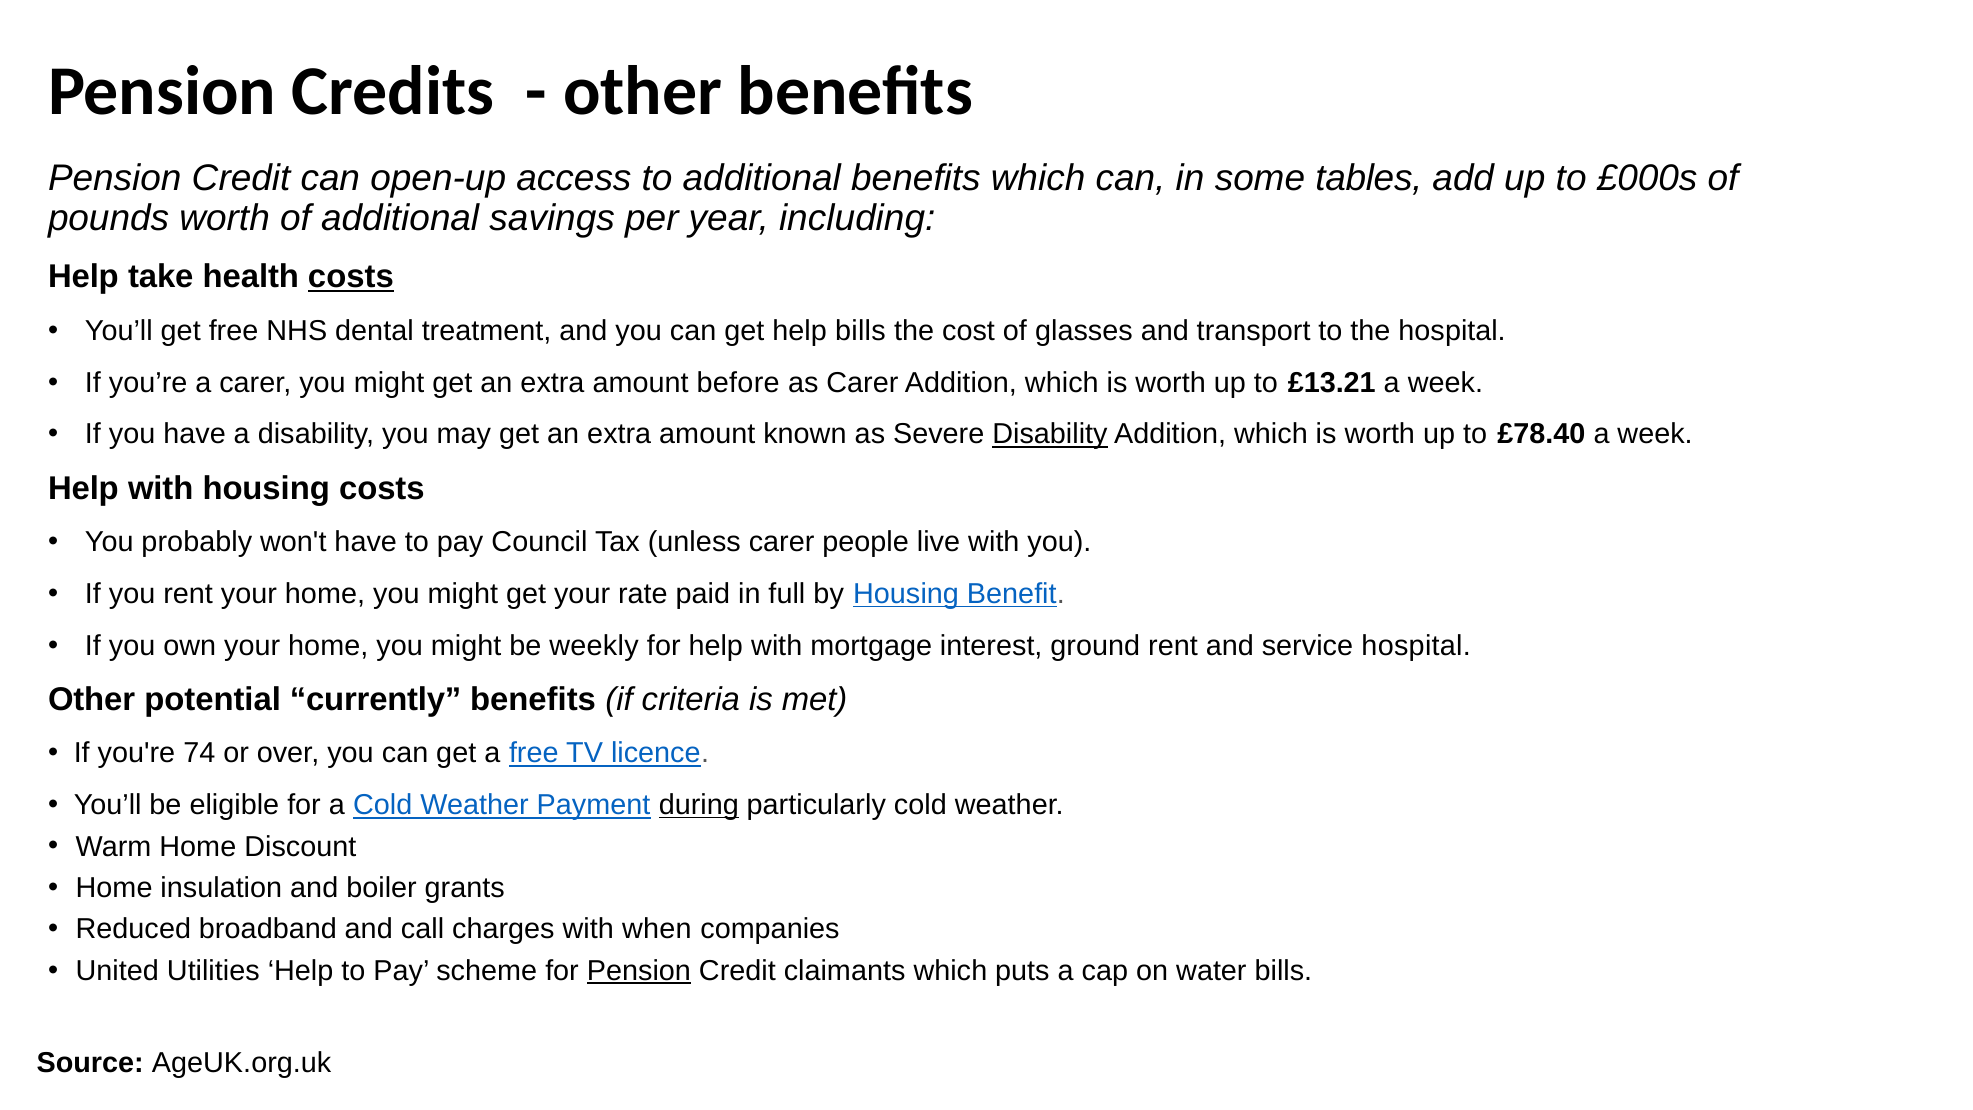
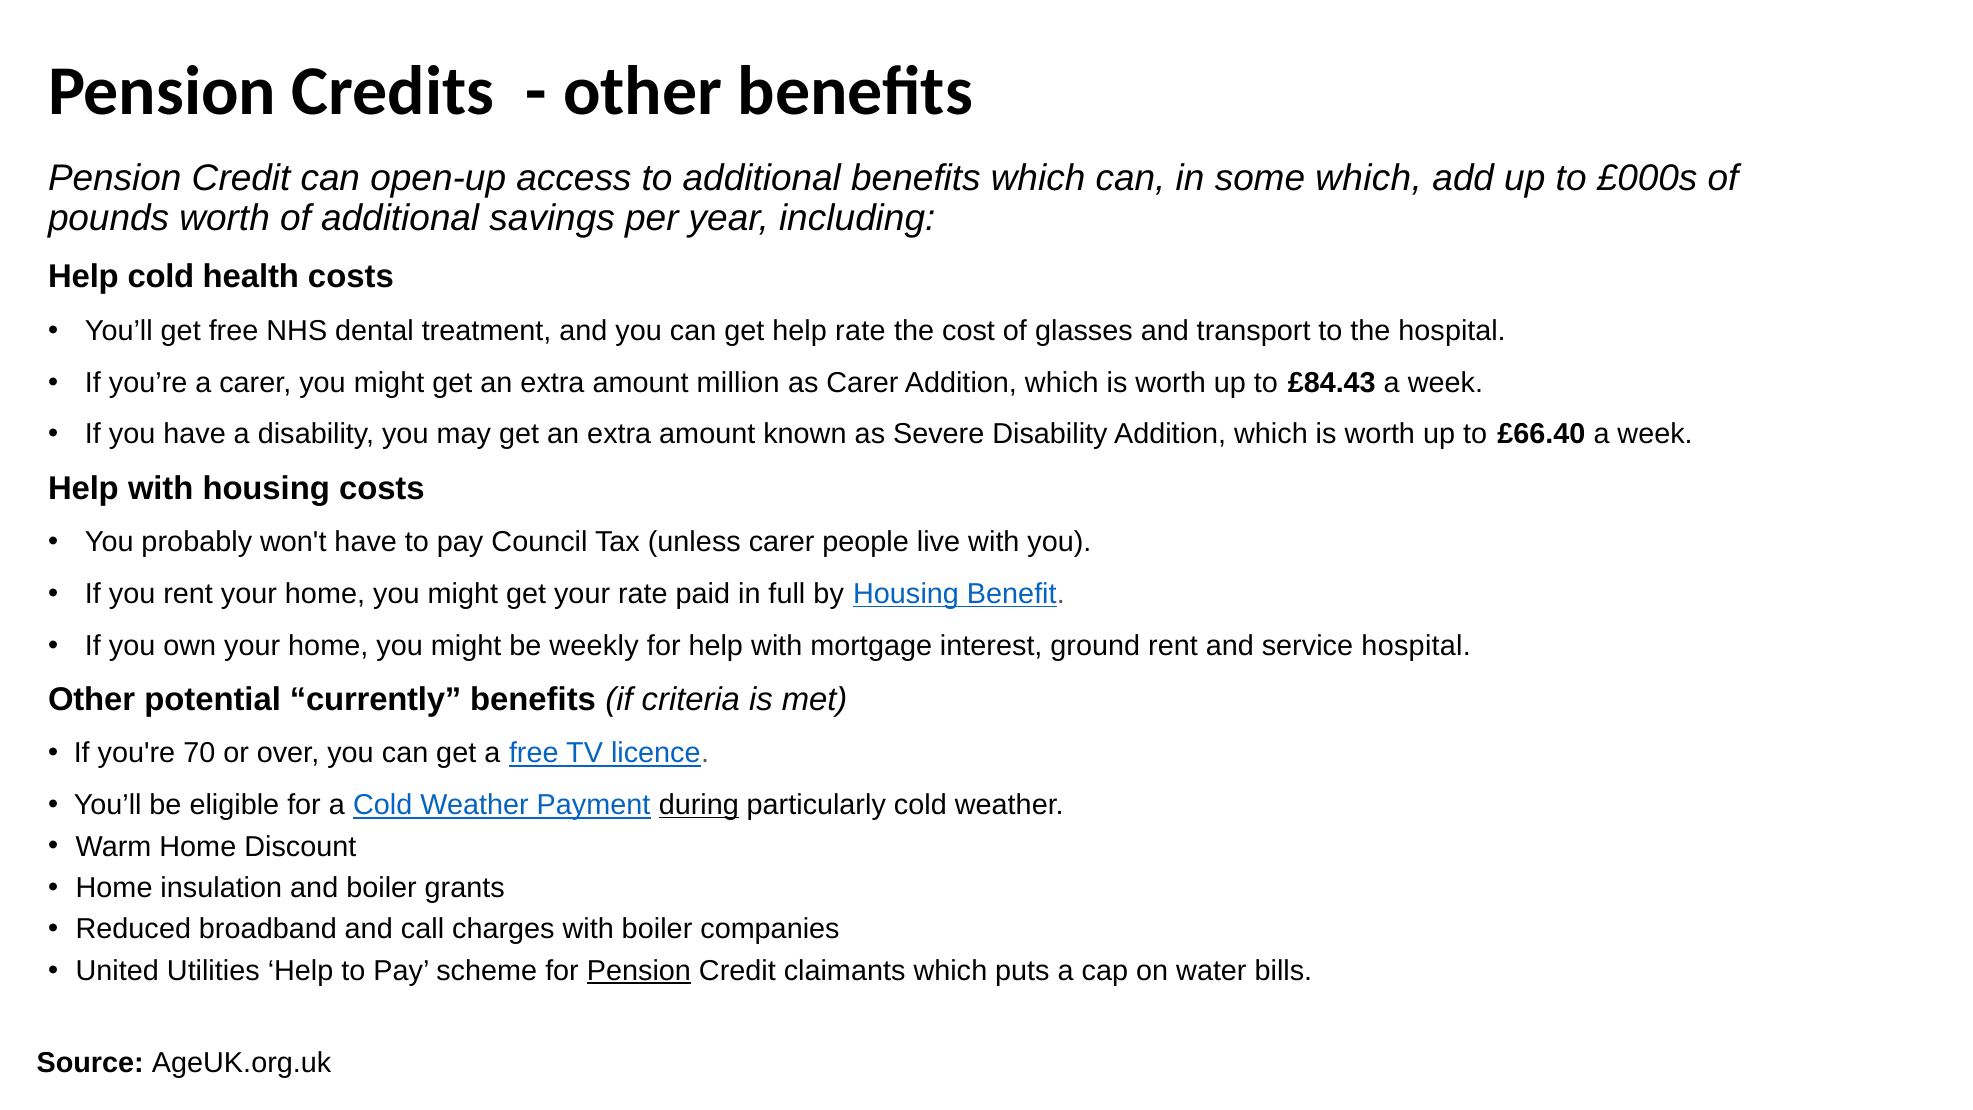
some tables: tables -> which
Help take: take -> cold
costs at (351, 277) underline: present -> none
help bills: bills -> rate
before: before -> million
£13.21: £13.21 -> £84.43
Disability at (1050, 434) underline: present -> none
£78.40: £78.40 -> £66.40
74: 74 -> 70
with when: when -> boiler
